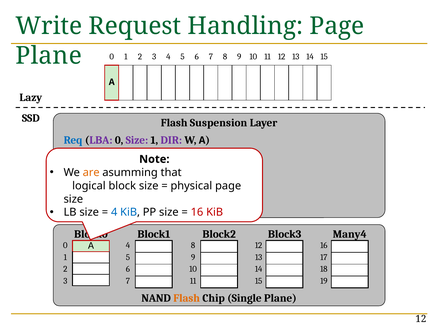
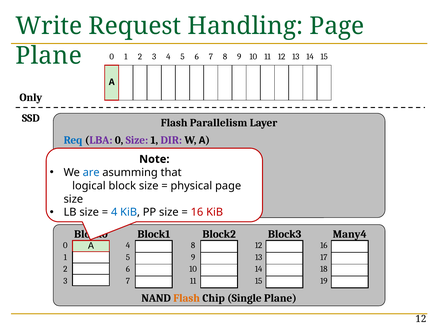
Lazy: Lazy -> Only
Suspension: Suspension -> Parallelism
are colour: orange -> blue
